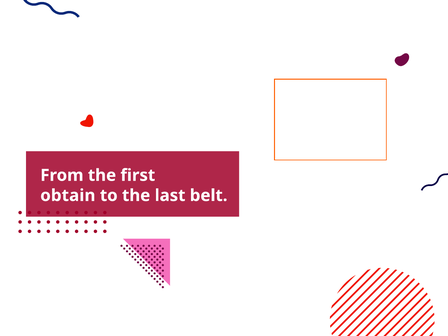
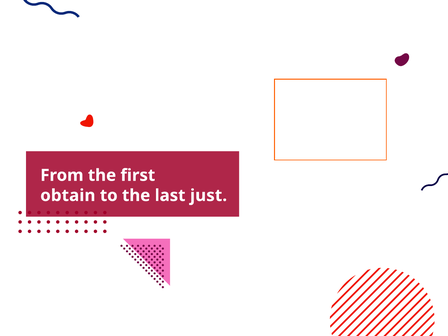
belt: belt -> just
